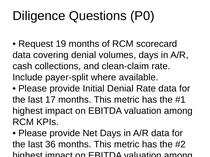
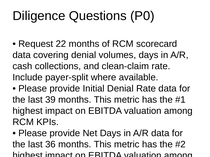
19: 19 -> 22
17: 17 -> 39
